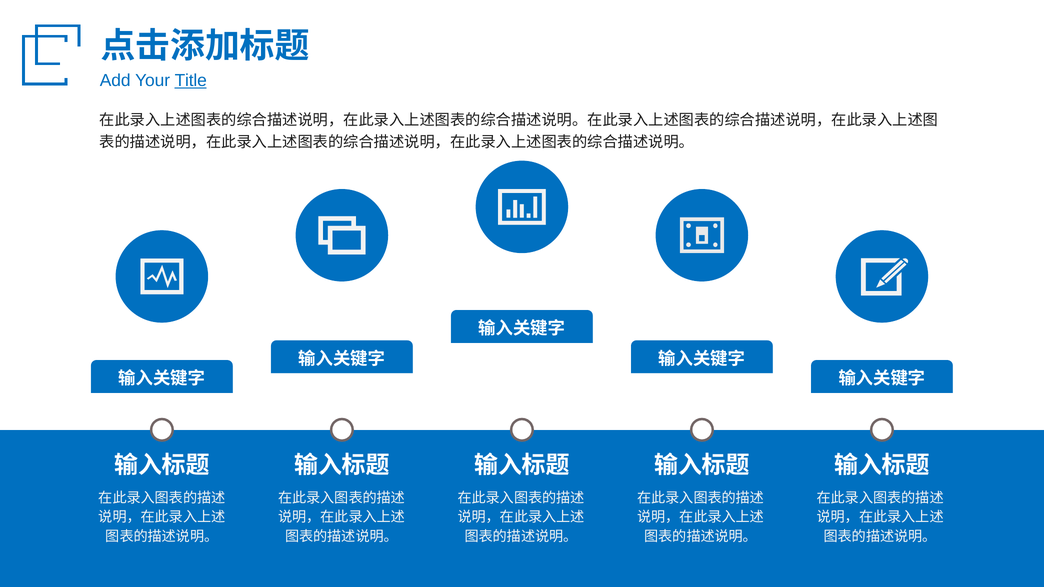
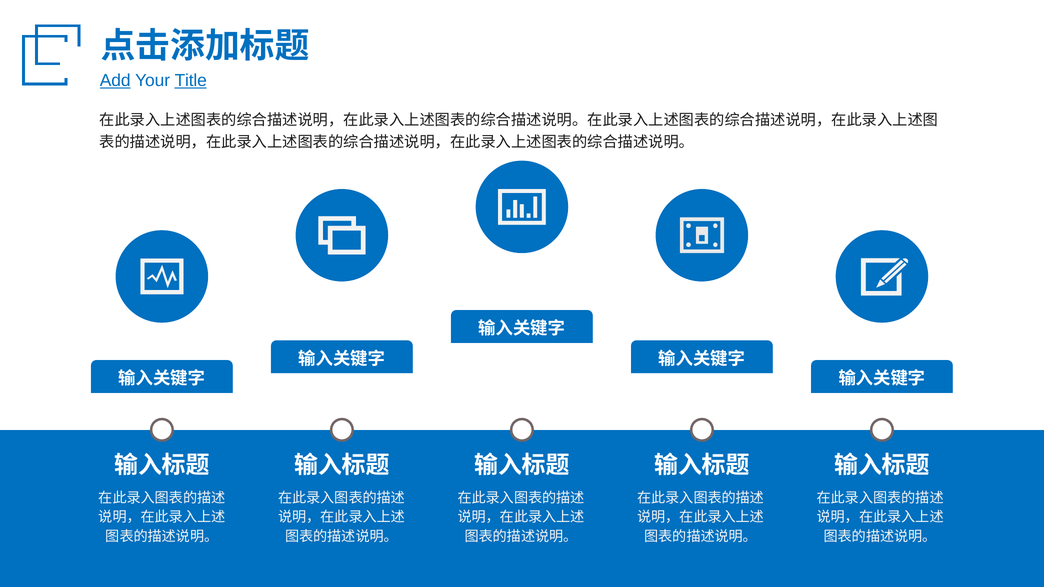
Add underline: none -> present
